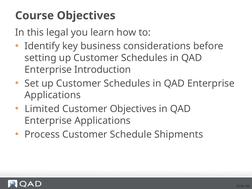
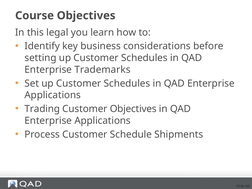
Introduction: Introduction -> Trademarks
Limited: Limited -> Trading
